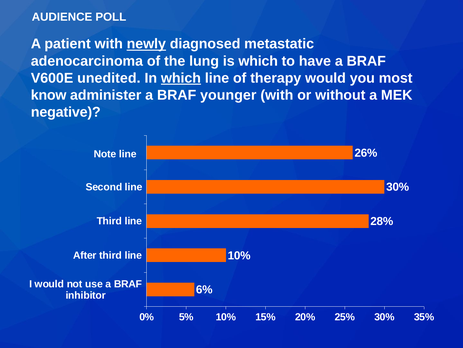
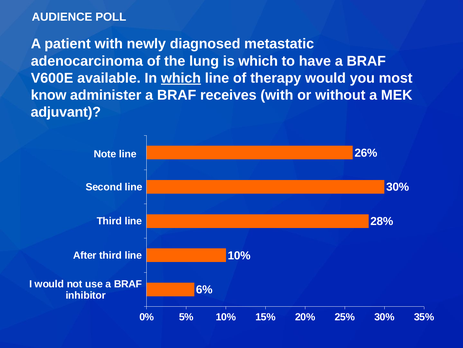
newly underline: present -> none
unedited: unedited -> available
younger: younger -> receives
negative: negative -> adjuvant
